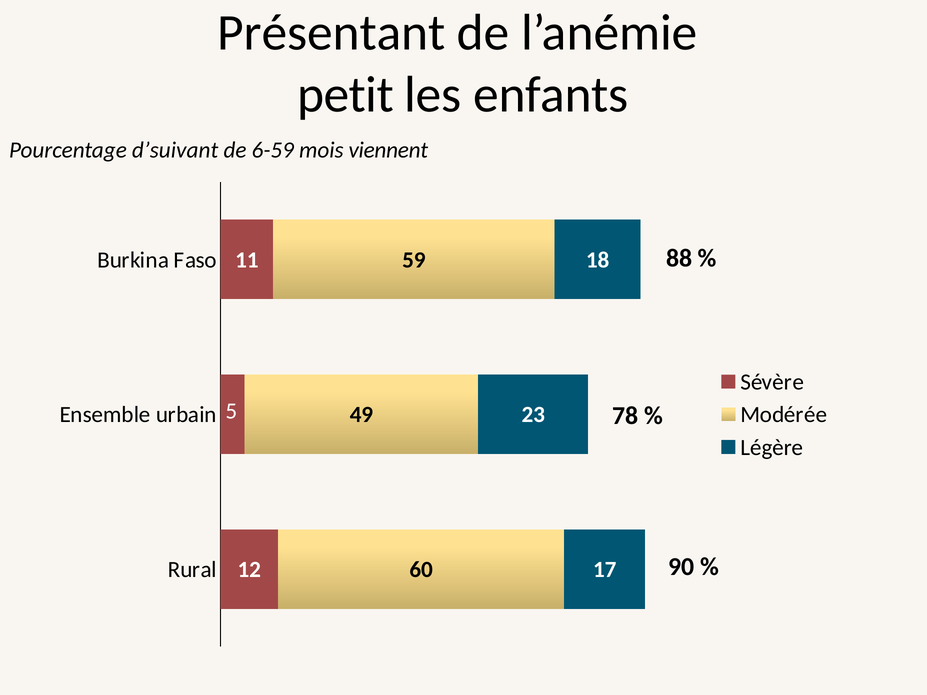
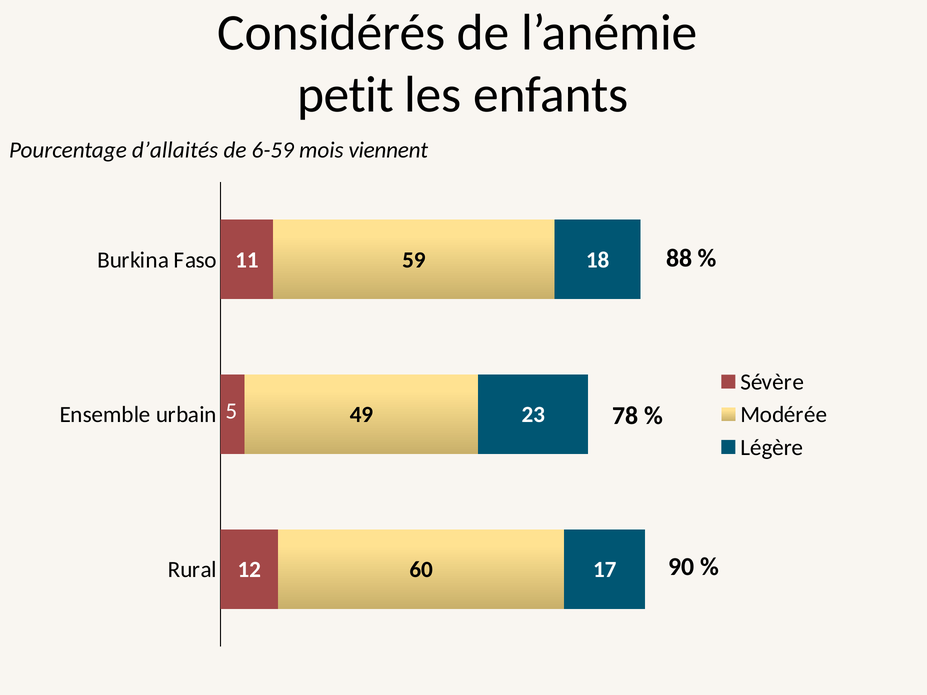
Présentant: Présentant -> Considérés
d’suivant: d’suivant -> d’allaités
